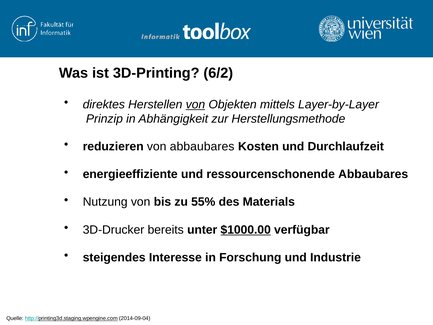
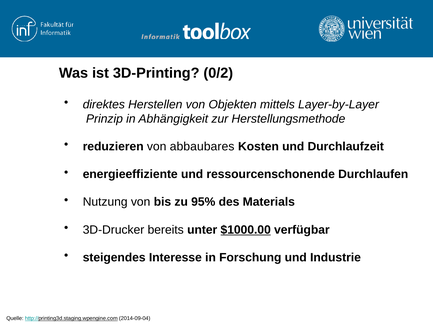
6/2: 6/2 -> 0/2
von at (195, 104) underline: present -> none
ressourcenschonende Abbaubares: Abbaubares -> Durchlaufen
55%: 55% -> 95%
